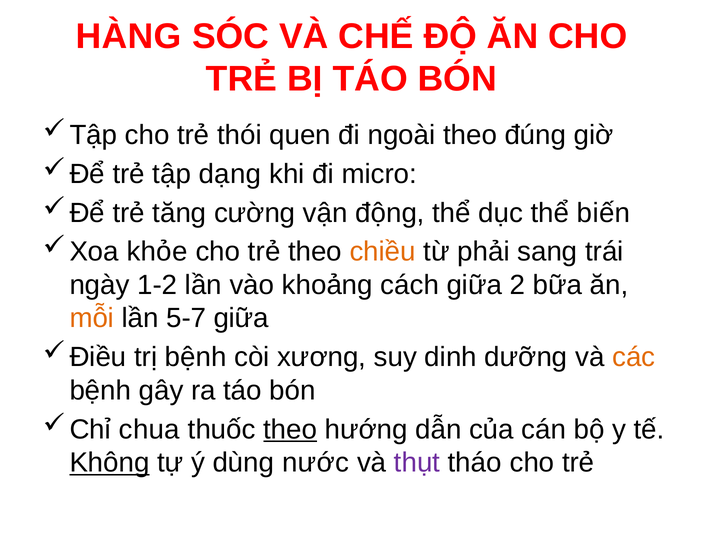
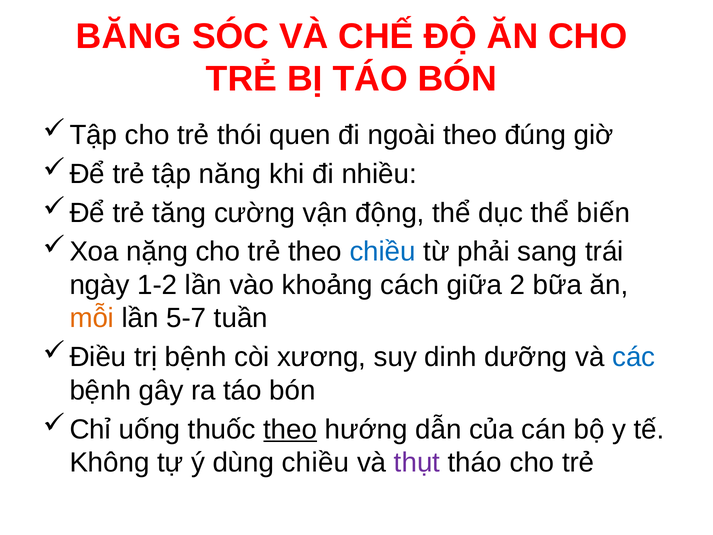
HÀNG: HÀNG -> BĂNG
dạng: dạng -> năng
micro: micro -> nhiều
khỏe: khỏe -> nặng
chiều at (383, 252) colour: orange -> blue
5-7 giữa: giữa -> tuần
các colour: orange -> blue
chua: chua -> uống
Không underline: present -> none
dùng nước: nước -> chiều
